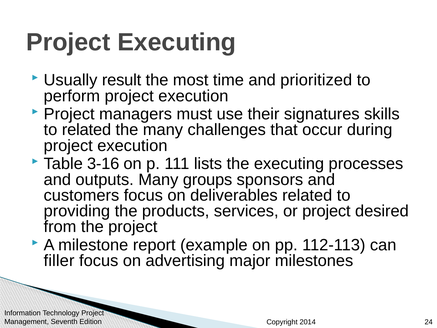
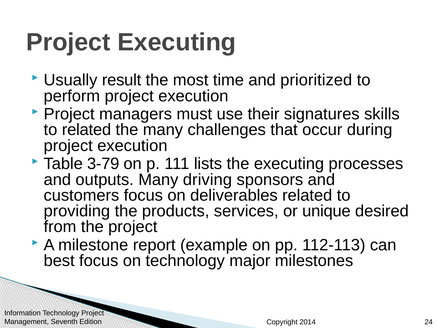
3-16: 3-16 -> 3-79
groups: groups -> driving
or project: project -> unique
filler: filler -> best
on advertising: advertising -> technology
